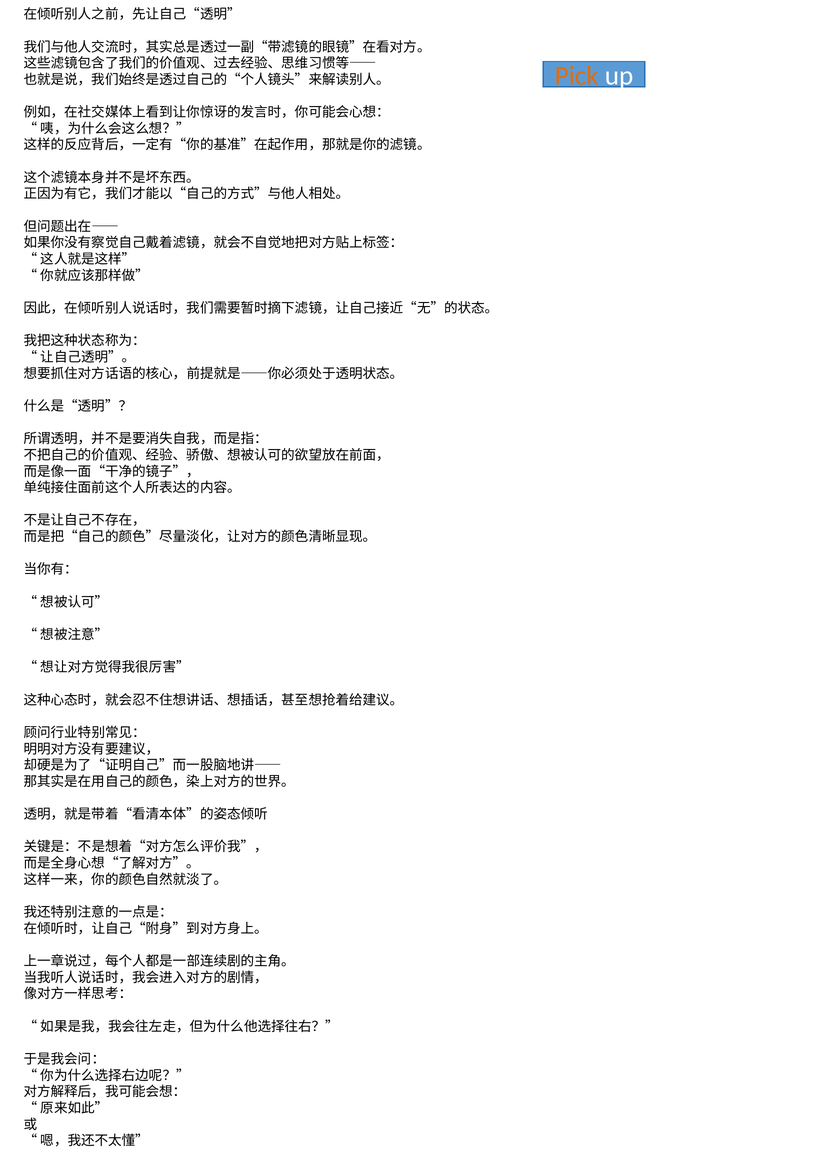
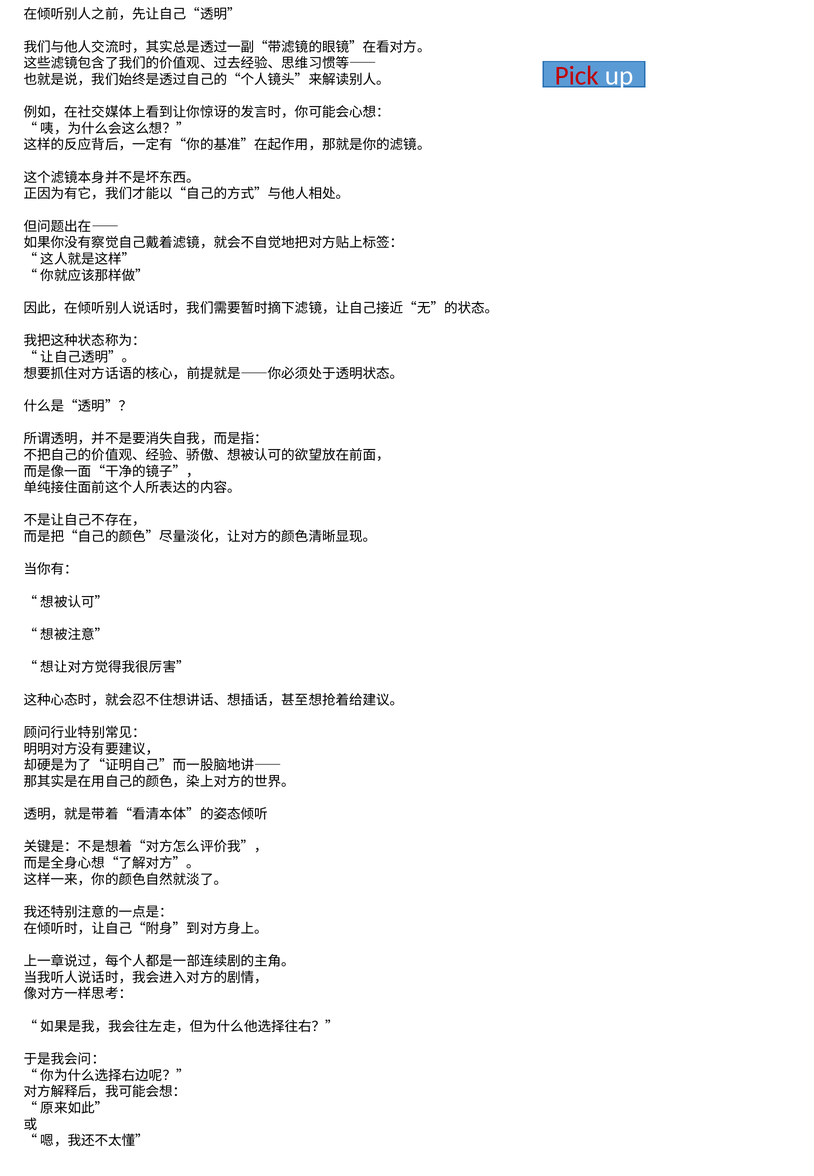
Pick colour: orange -> red
